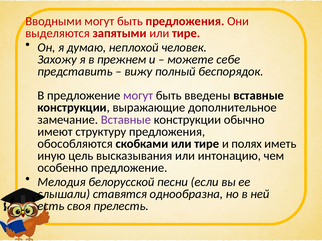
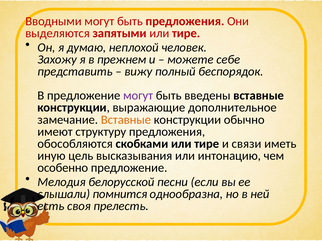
Вставные at (126, 120) colour: purple -> orange
полях: полях -> связи
ставятся: ставятся -> помнится
